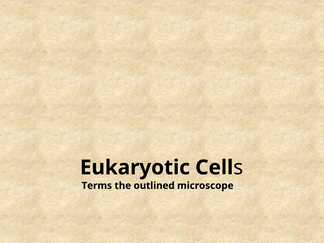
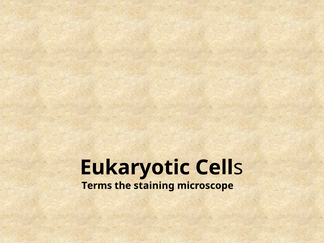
outlined: outlined -> staining
